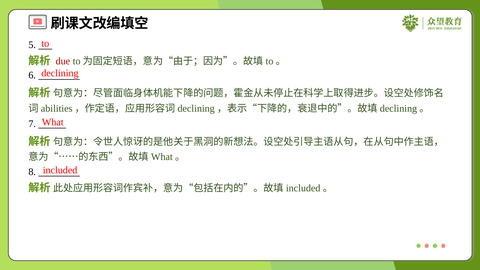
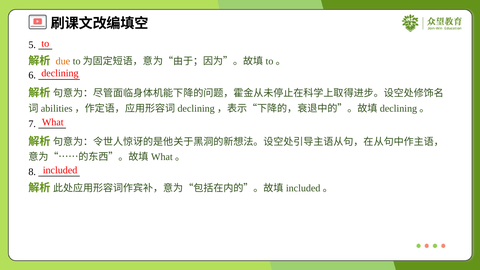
due colour: red -> orange
